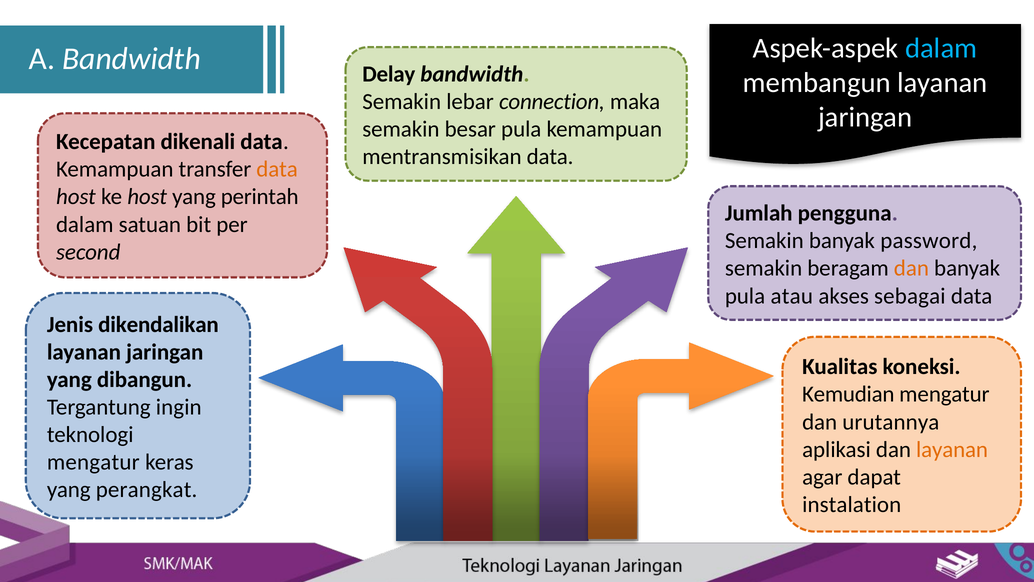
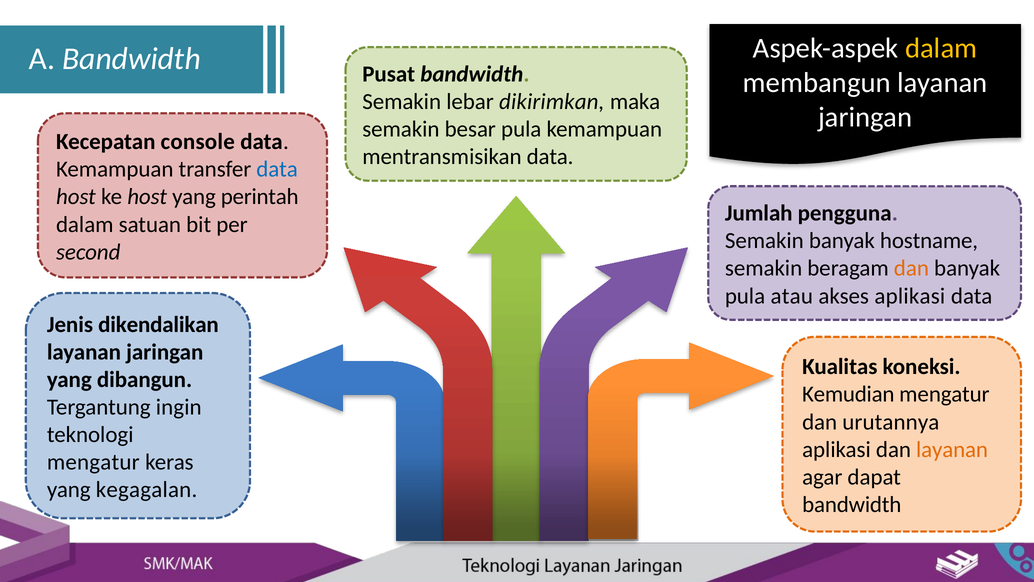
dalam at (941, 48) colour: light blue -> yellow
Delay: Delay -> Pusat
connection: connection -> dikirimkan
dikenali: dikenali -> console
data at (277, 169) colour: orange -> blue
password: password -> hostname
akses sebagai: sebagai -> aplikasi
perangkat: perangkat -> kegagalan
instalation at (852, 504): instalation -> bandwidth
